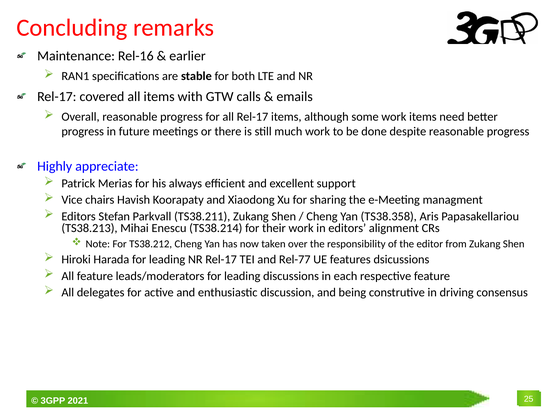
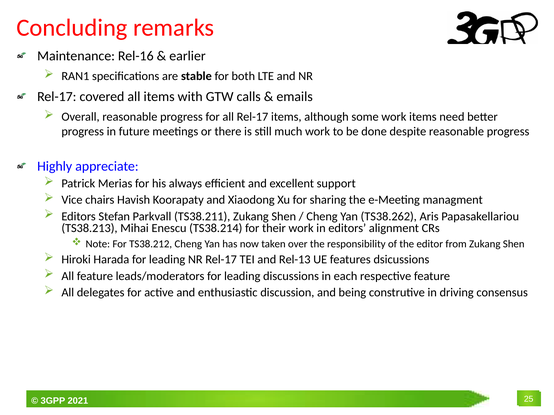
TS38.358: TS38.358 -> TS38.262
Rel-77: Rel-77 -> Rel-13
